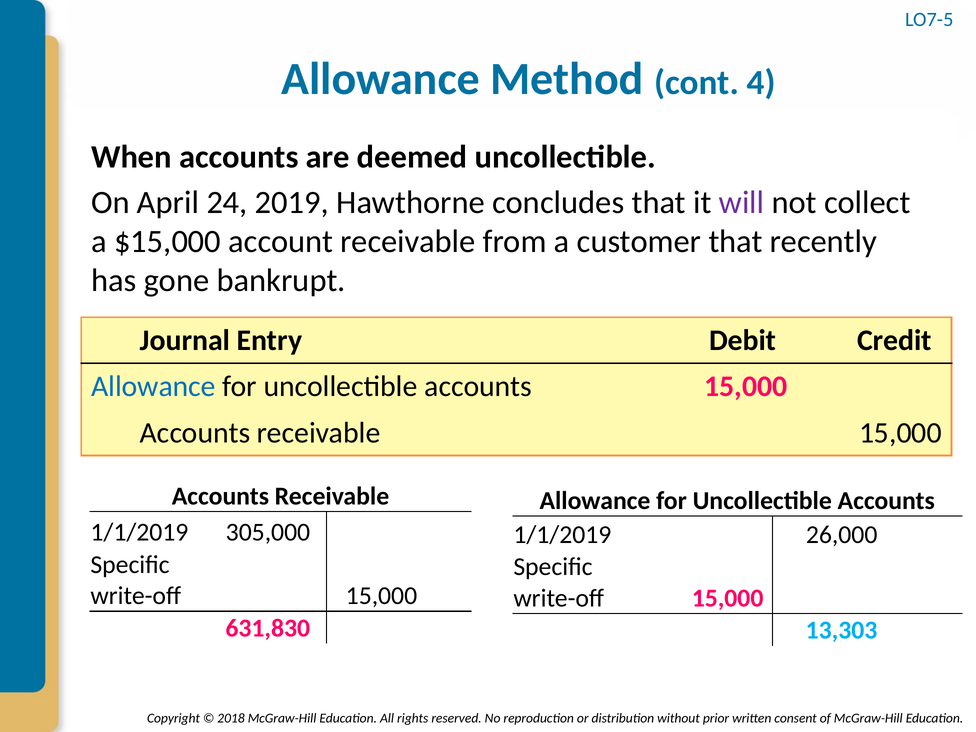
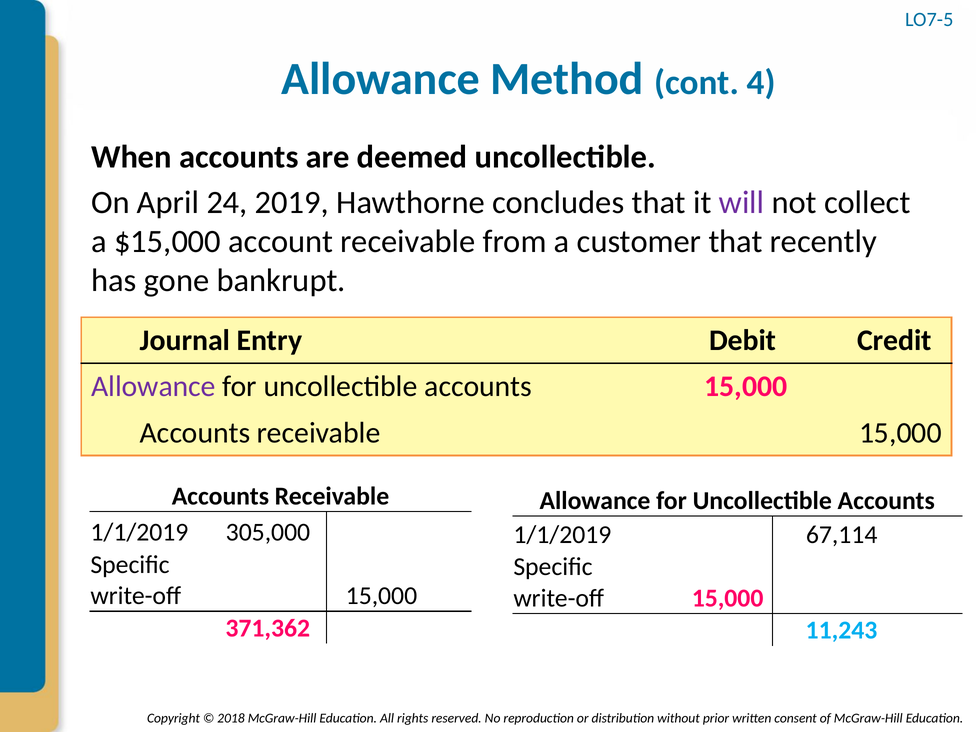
Allowance at (153, 387) colour: blue -> purple
26,000: 26,000 -> 67,114
631,830: 631,830 -> 371,362
13,303: 13,303 -> 11,243
